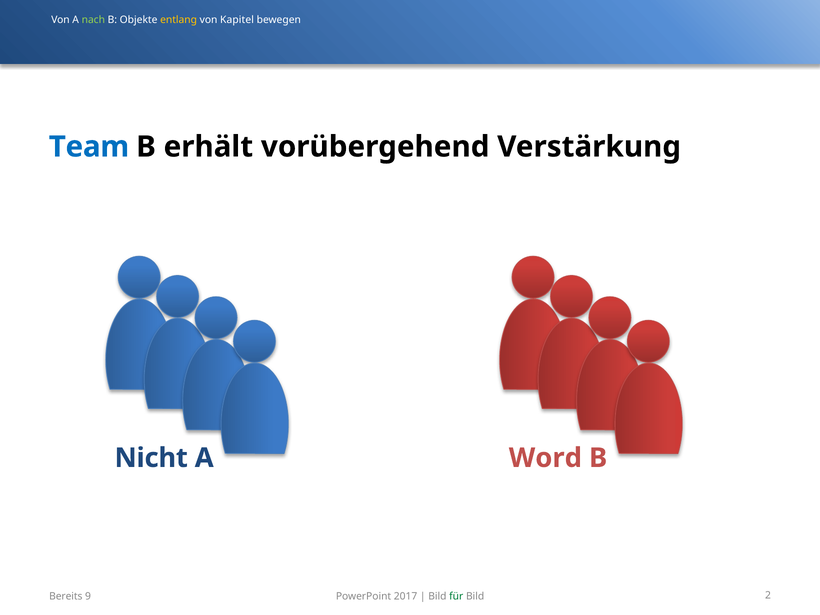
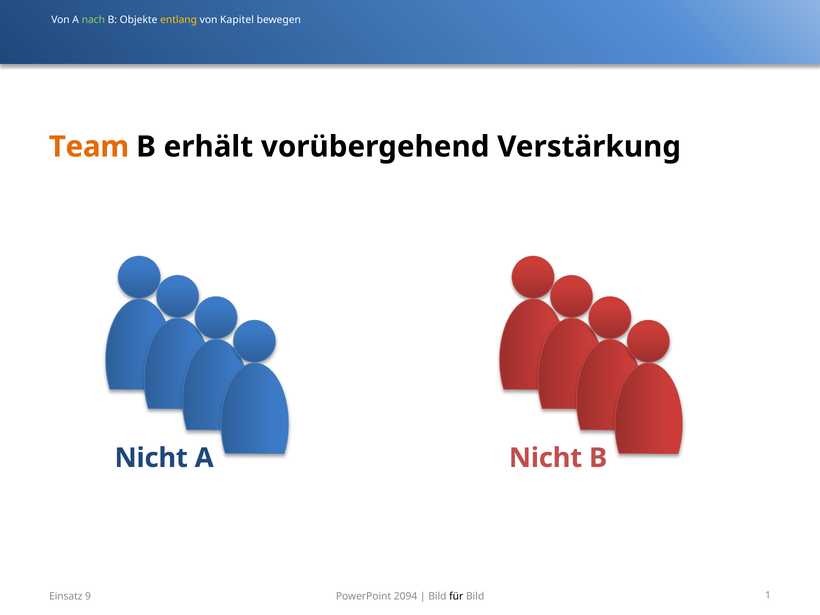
Team colour: blue -> orange
A Word: Word -> Nicht
Bereits: Bereits -> Einsatz
2017: 2017 -> 2094
für colour: green -> black
2: 2 -> 1
